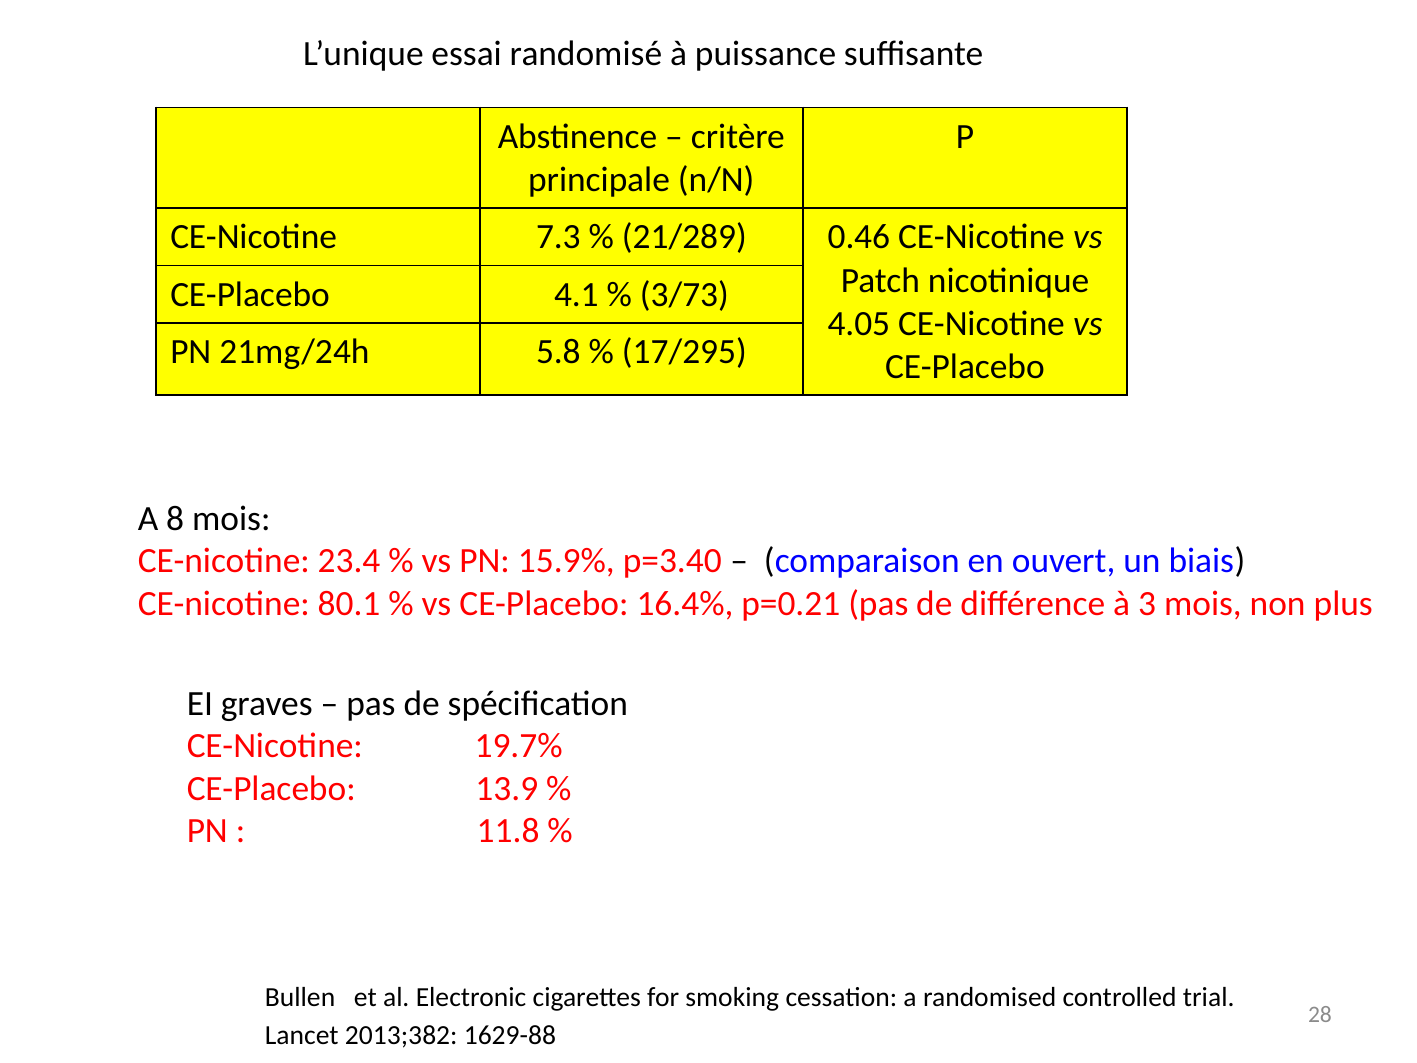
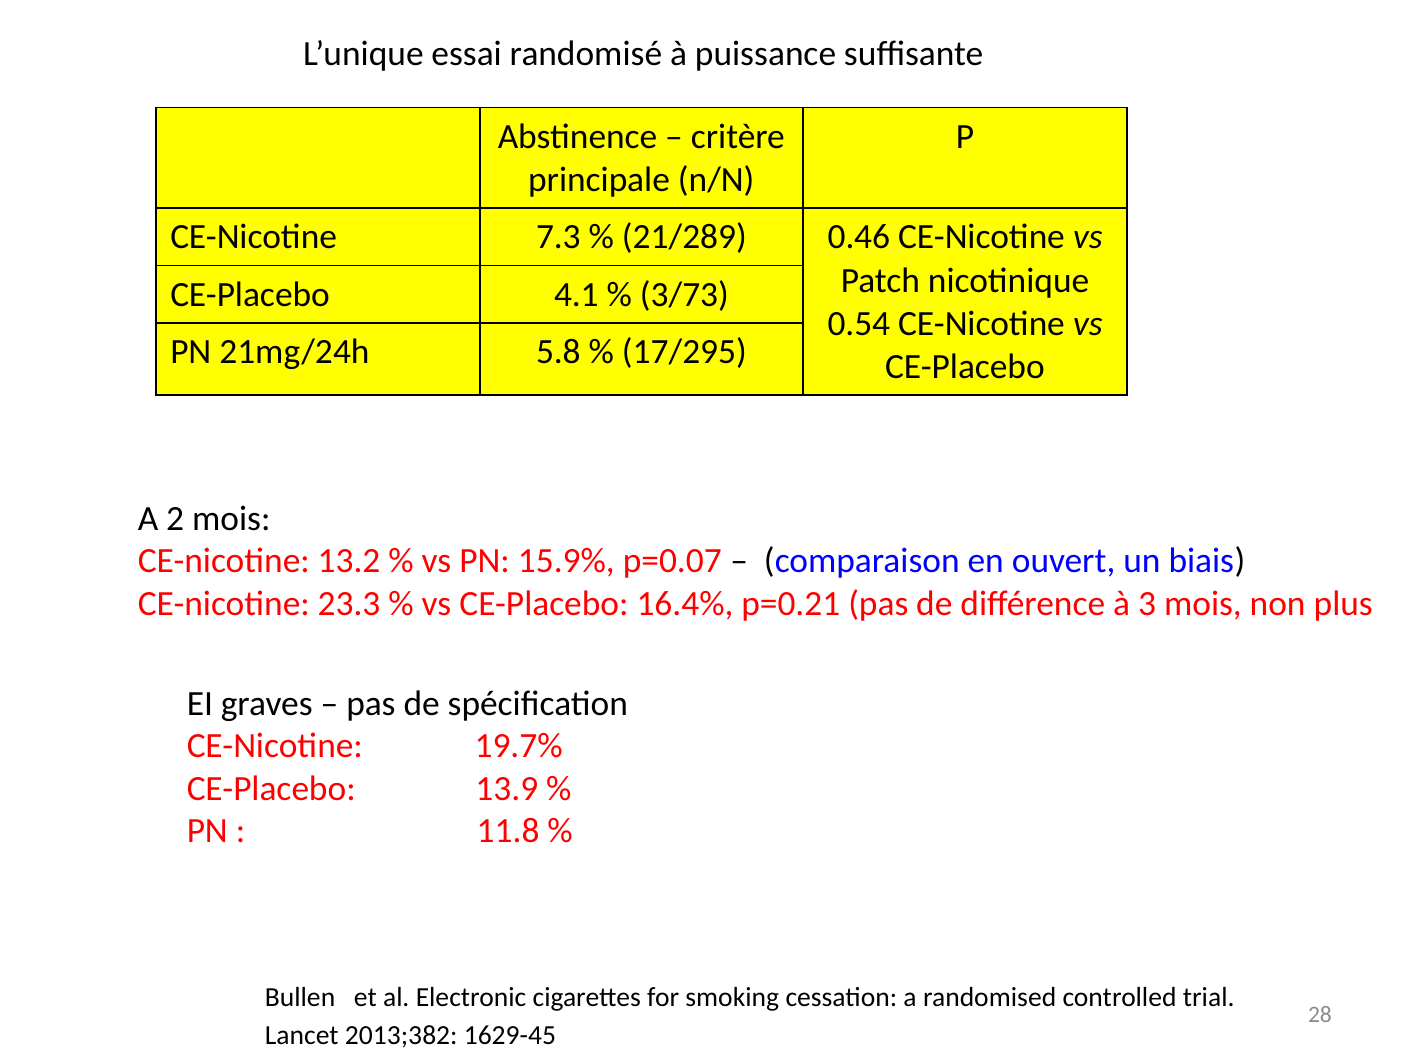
4.05: 4.05 -> 0.54
8: 8 -> 2
23.4: 23.4 -> 13.2
p=3.40: p=3.40 -> p=0.07
80.1: 80.1 -> 23.3
1629-88: 1629-88 -> 1629-45
